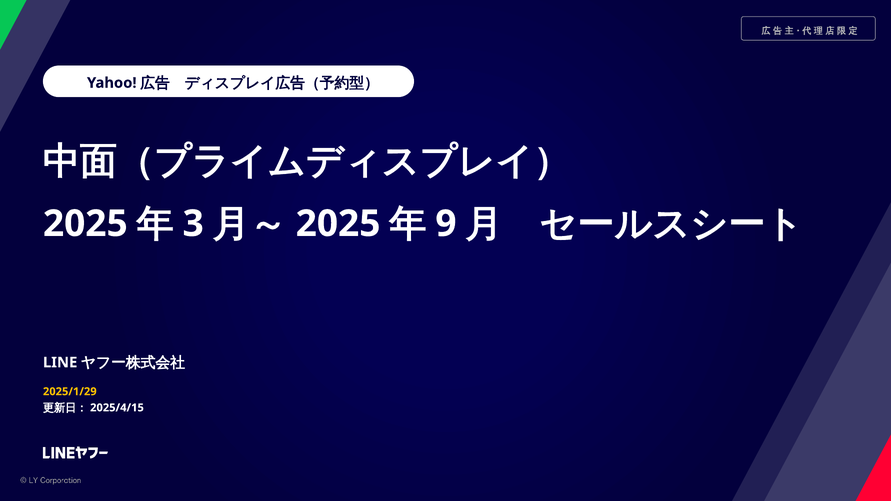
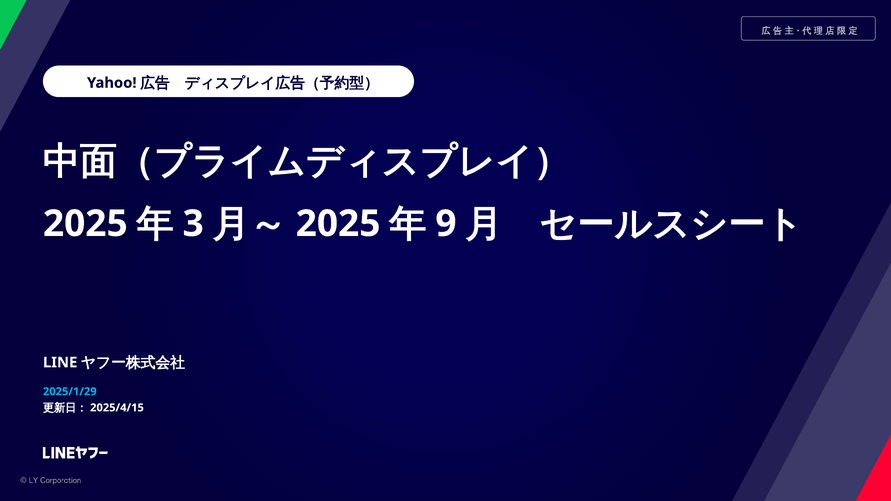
2025/1/29 colour: yellow -> light blue
